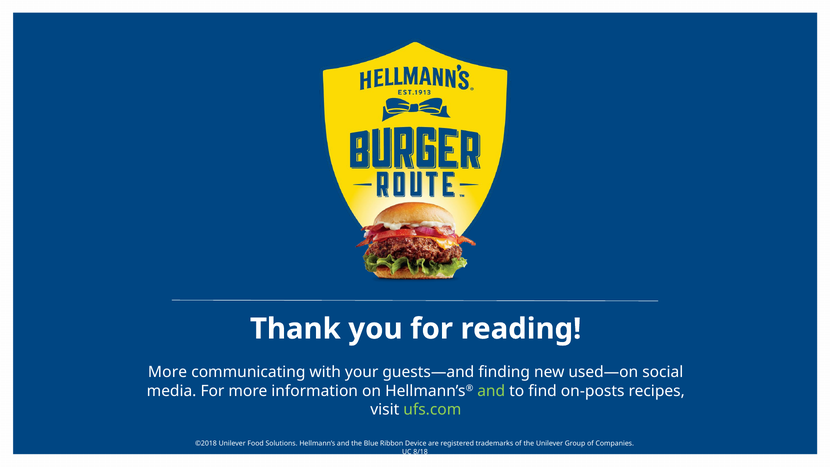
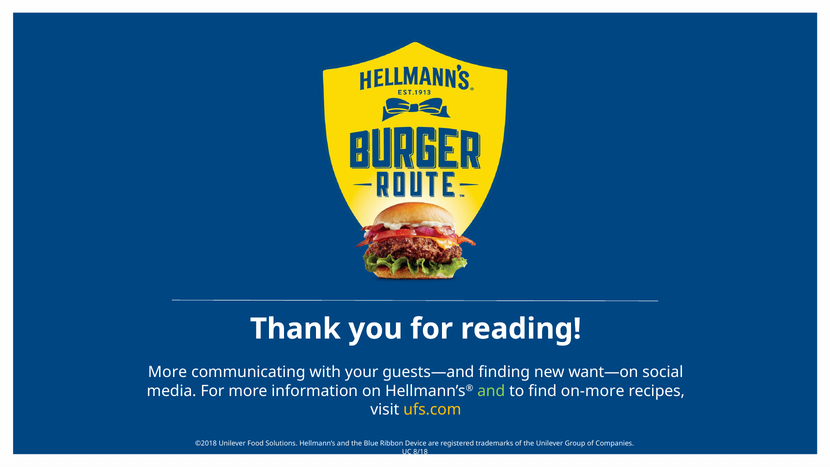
used—on: used—on -> want—on
on-posts: on-posts -> on-more
ufs.com colour: light green -> yellow
